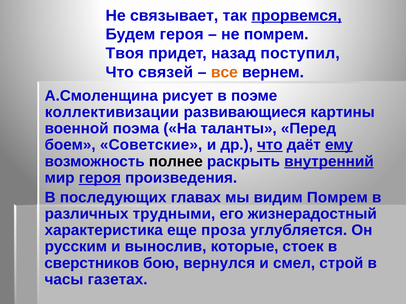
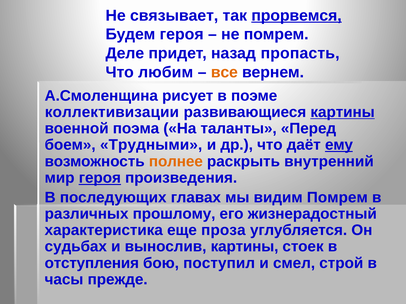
Твоя: Твоя -> Деле
поступил: поступил -> пропасть
связей: связей -> любим
картины at (343, 112) underline: none -> present
Советские: Советские -> Трудными
что at (270, 145) underline: present -> none
полнее colour: black -> orange
внутренний underline: present -> none
трудными: трудными -> прошлому
русским: русским -> судьбах
вынослив которые: которые -> картины
сверстников: сверстников -> отступления
вернулся: вернулся -> поступил
газетах: газетах -> прежде
